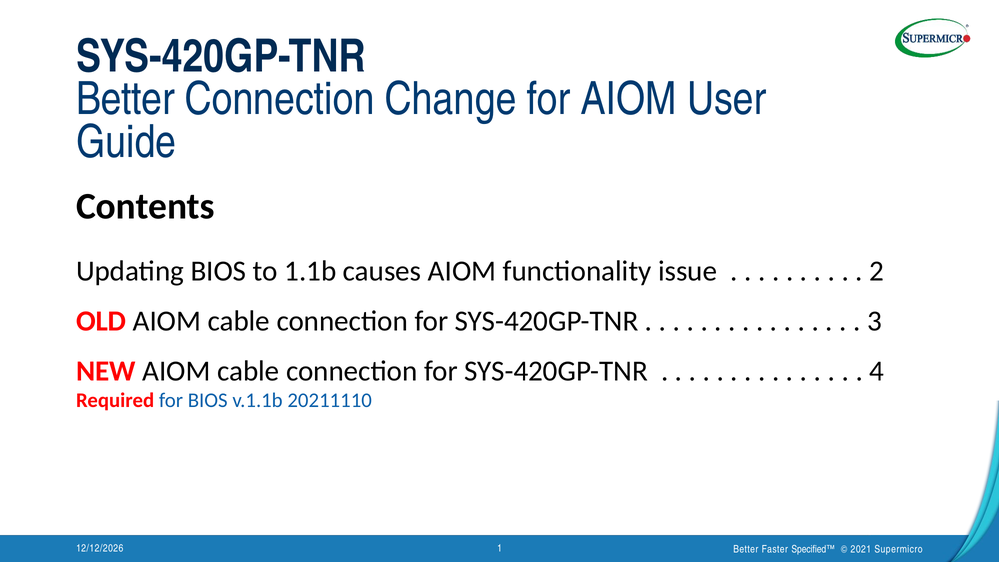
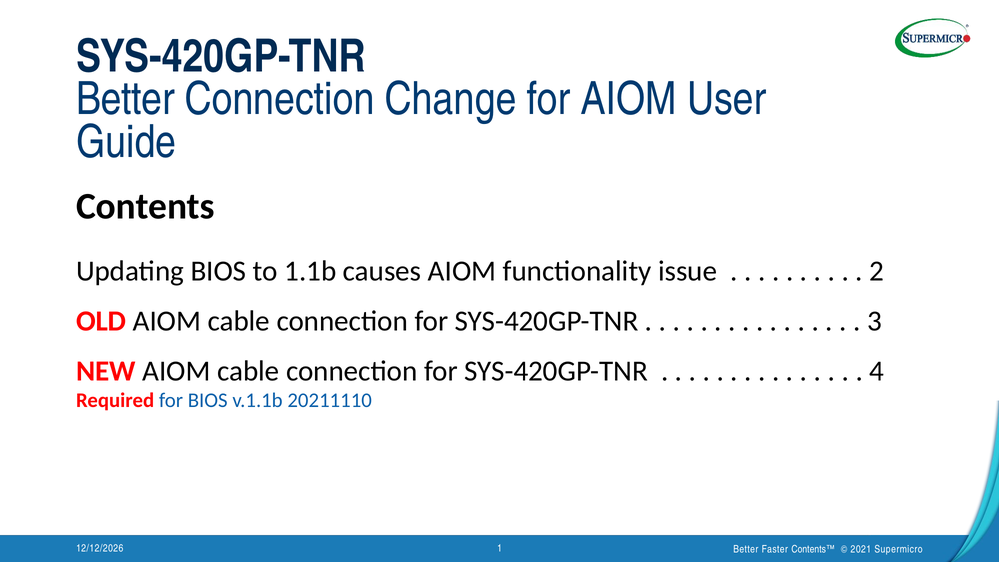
Specified™: Specified™ -> Contents™
